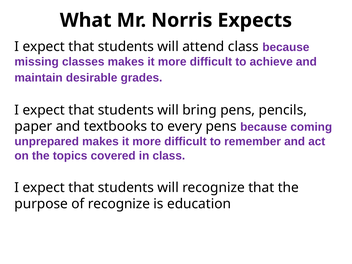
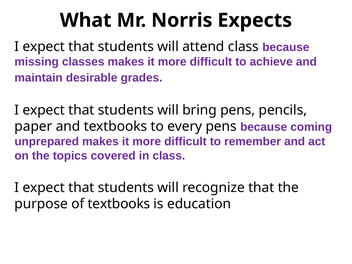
of recognize: recognize -> textbooks
